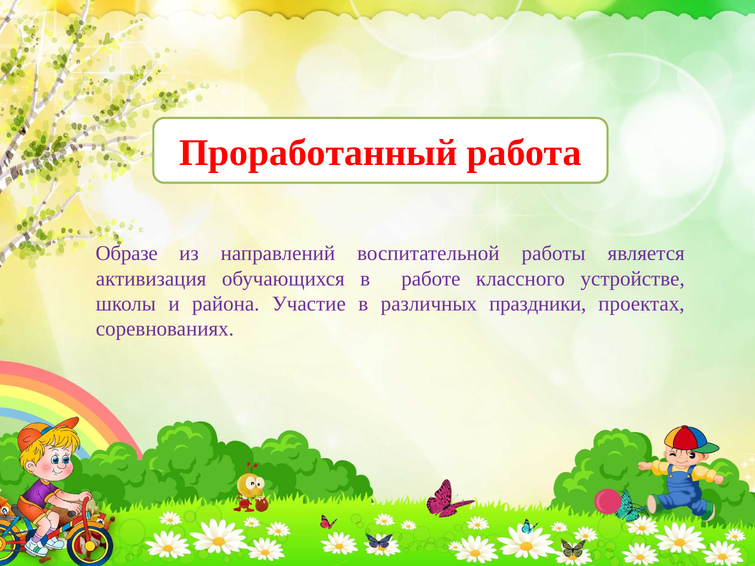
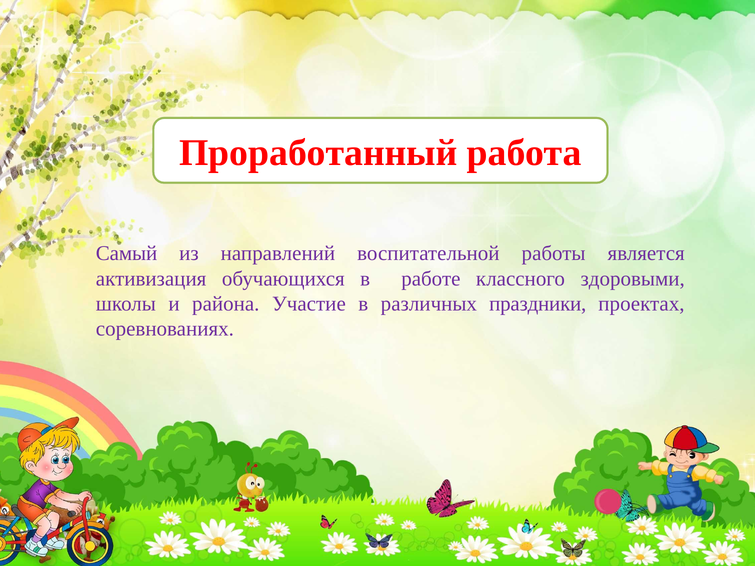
Образе: Образе -> Самый
устройстве: устройстве -> здоровыми
